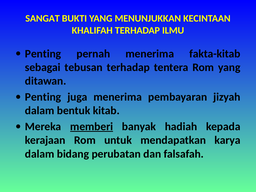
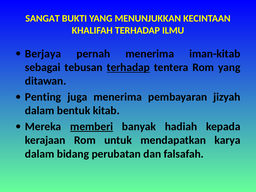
Penting at (43, 54): Penting -> Berjaya
fakta-kitab: fakta-kitab -> iman-kitab
terhadap at (128, 67) underline: none -> present
